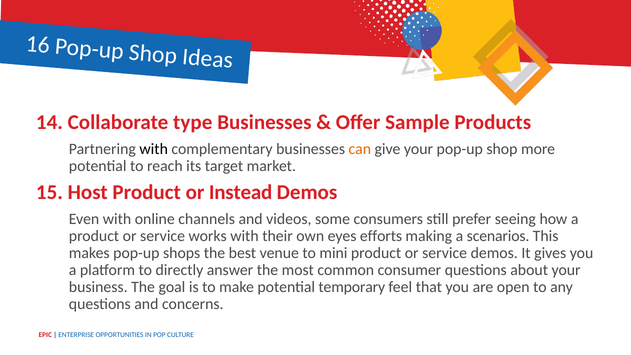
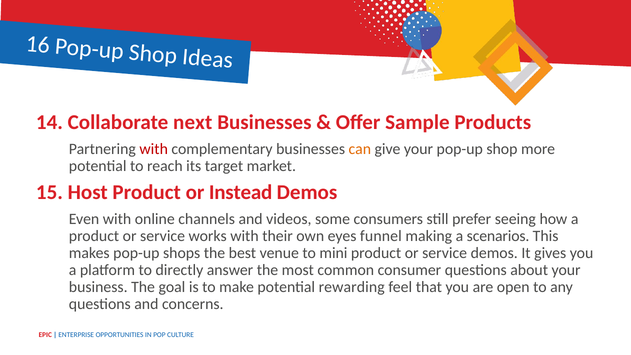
type: type -> next
with at (154, 149) colour: black -> red
efforts: efforts -> funnel
temporary: temporary -> rewarding
